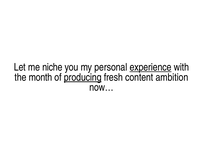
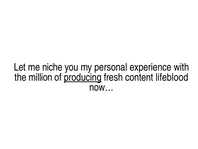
experience underline: present -> none
month: month -> million
ambition: ambition -> lifeblood
